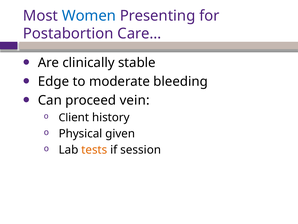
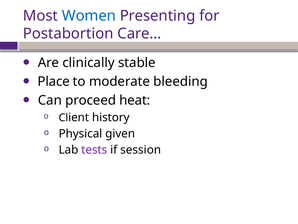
Edge: Edge -> Place
vein: vein -> heat
tests colour: orange -> purple
